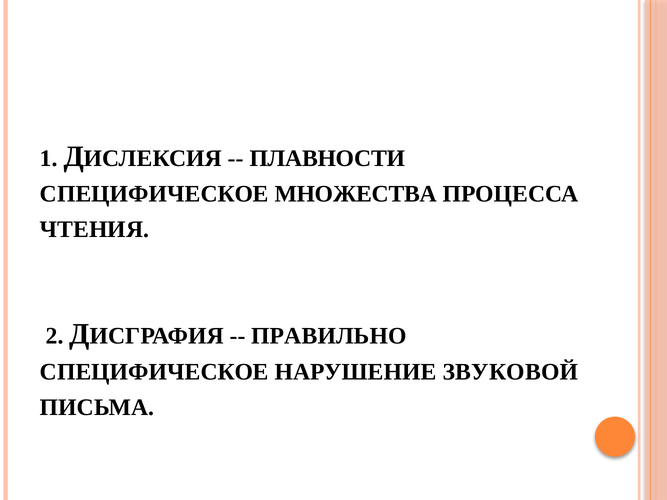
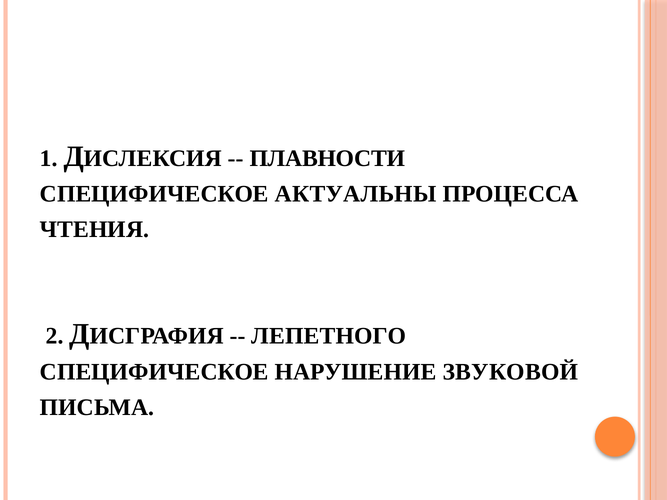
МНОЖЕСТВА: МНОЖЕСТВА -> АКТУАЛЬНЫ
ПРАВИЛЬНО: ПРАВИЛЬНО -> ЛЕПЕТНОГО
